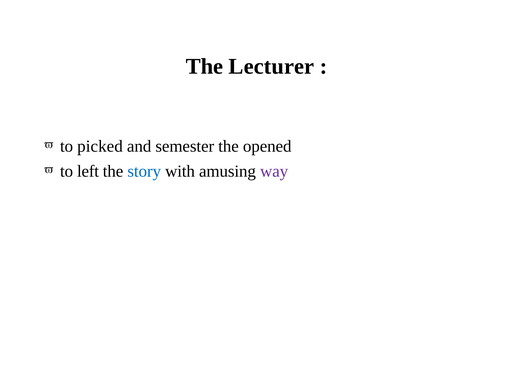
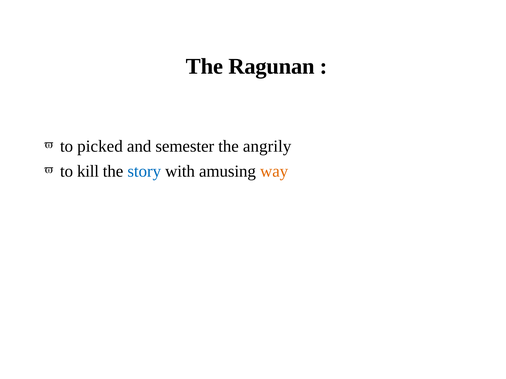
Lecturer: Lecturer -> Ragunan
opened: opened -> angrily
left: left -> kill
way colour: purple -> orange
